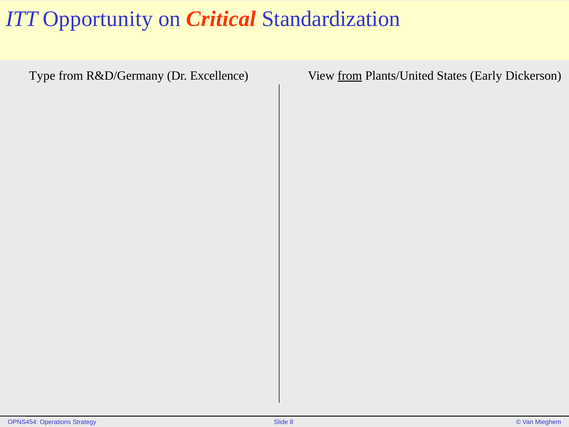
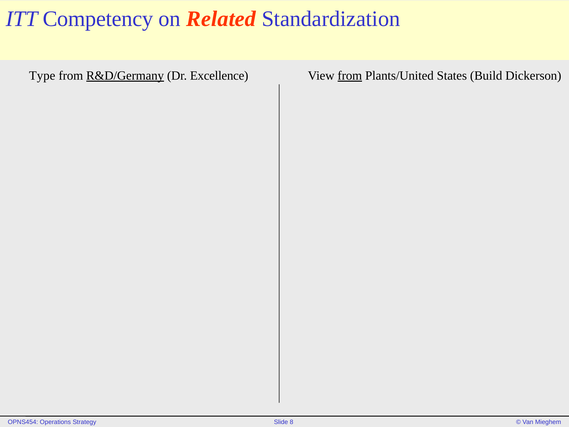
Opportunity: Opportunity -> Competency
Critical: Critical -> Related
R&D/Germany underline: none -> present
Early: Early -> Build
